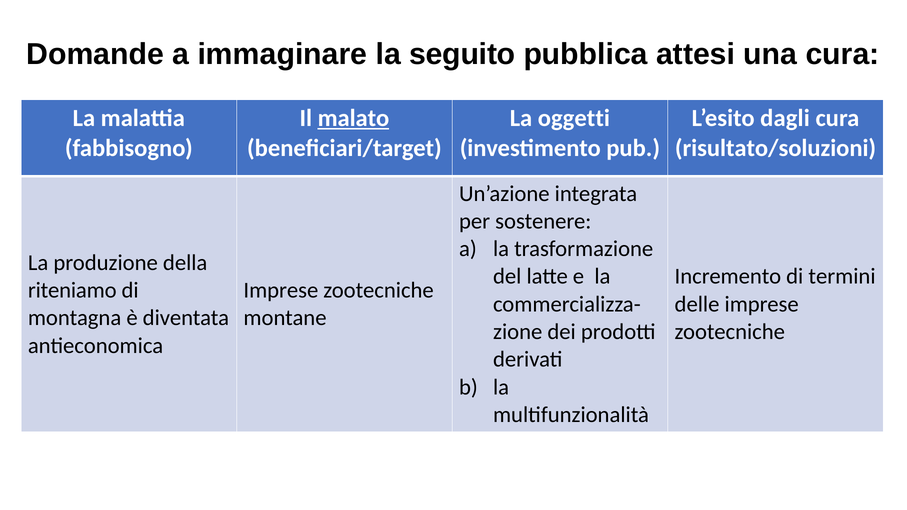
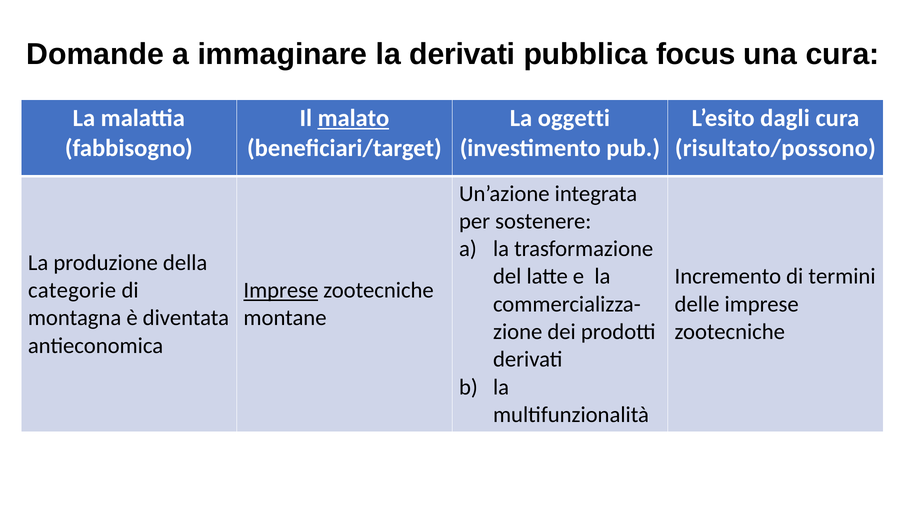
la seguito: seguito -> derivati
attesi: attesi -> focus
risultato/soluzioni: risultato/soluzioni -> risultato/possono
riteniamo: riteniamo -> categorie
Imprese at (281, 290) underline: none -> present
